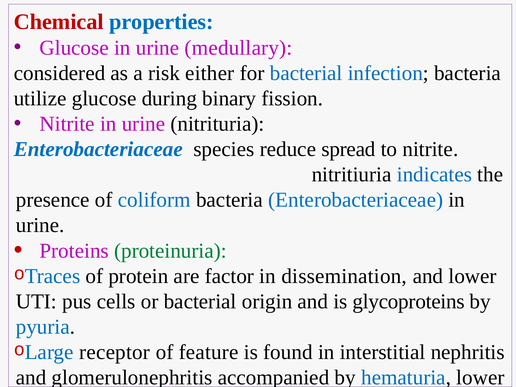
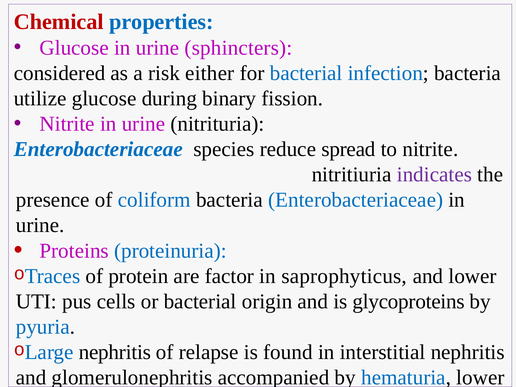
medullary: medullary -> sphincters
indicates colour: blue -> purple
proteinuria colour: green -> blue
dissemination: dissemination -> saprophyticus
receptor at (115, 352): receptor -> nephritis
feature: feature -> relapse
